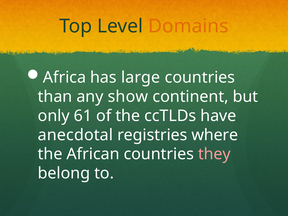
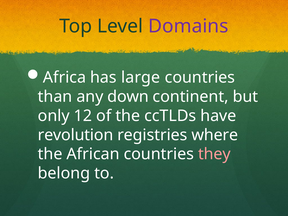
Domains colour: orange -> purple
show: show -> down
61: 61 -> 12
anecdotal: anecdotal -> revolution
